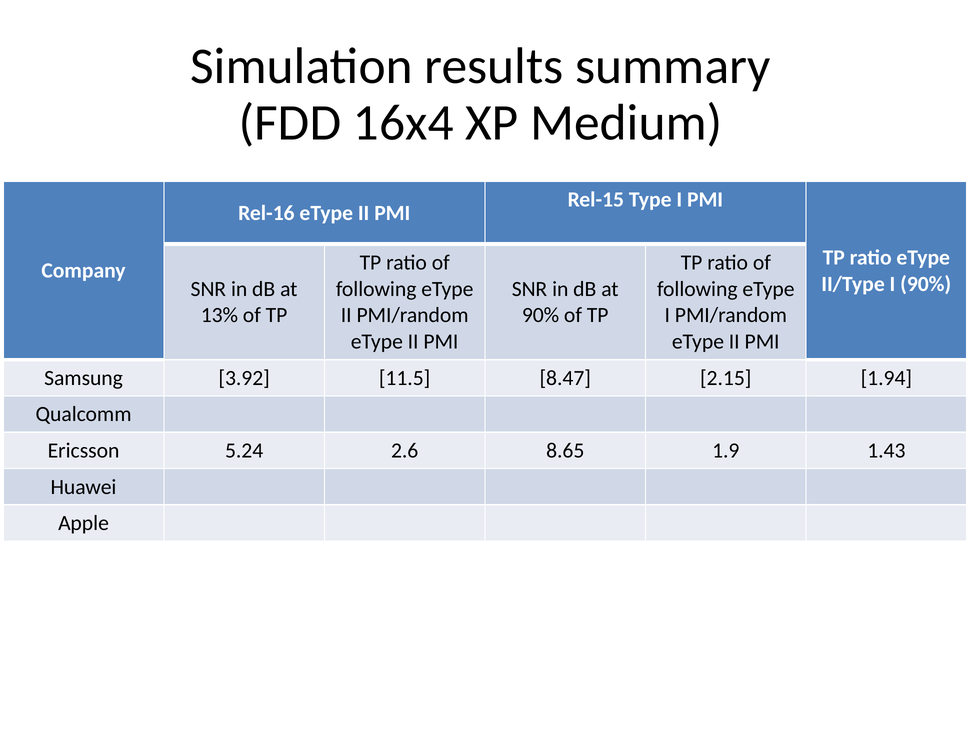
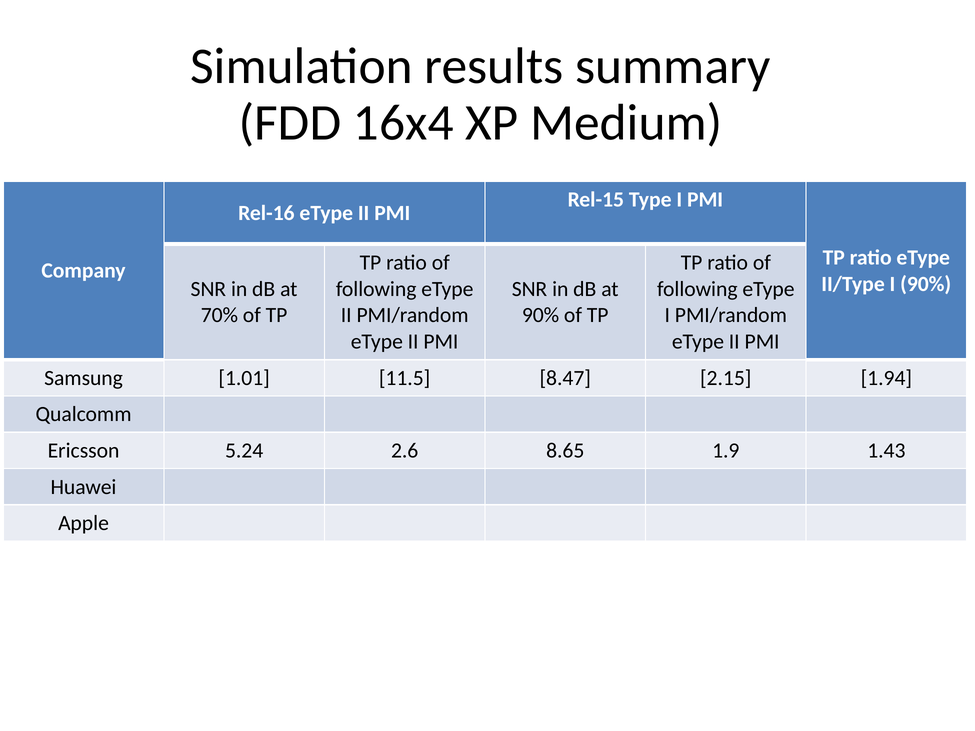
13%: 13% -> 70%
3.92: 3.92 -> 1.01
